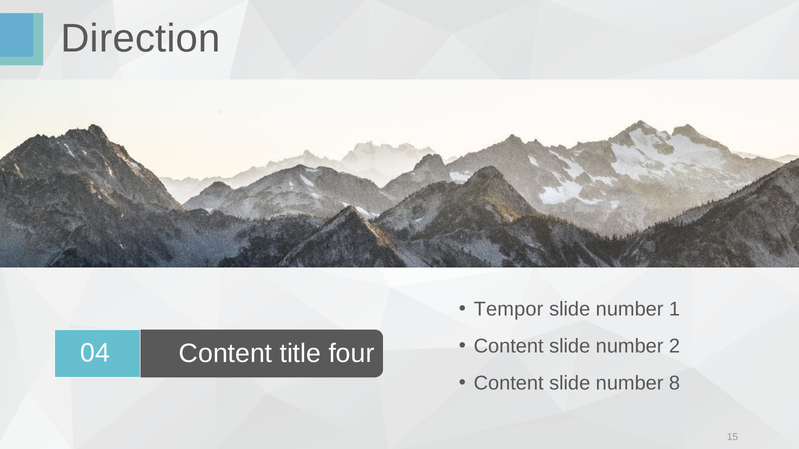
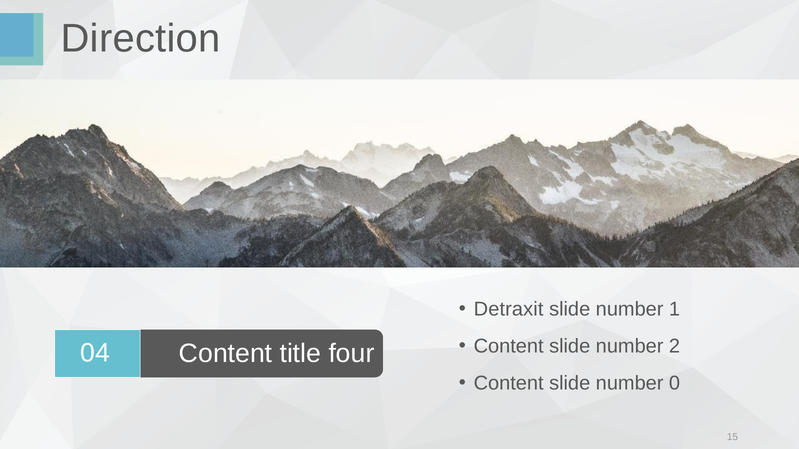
Tempor: Tempor -> Detraxit
8: 8 -> 0
